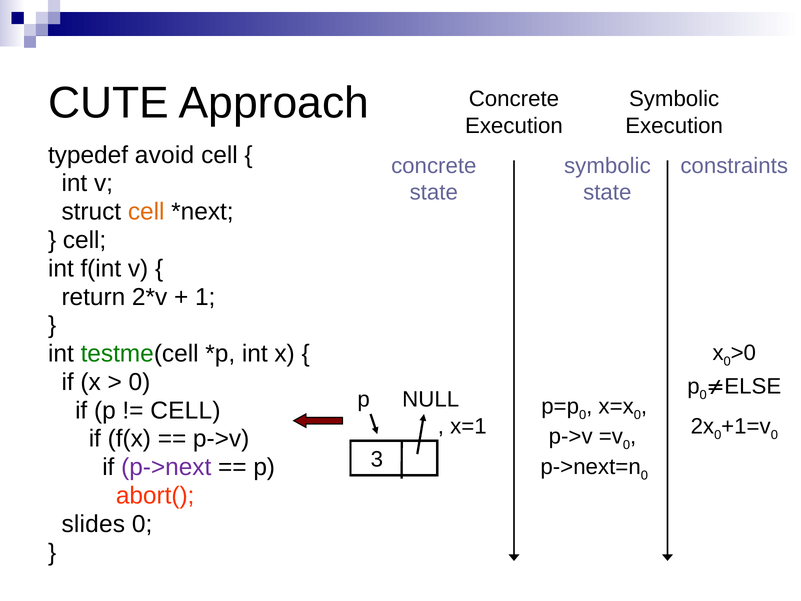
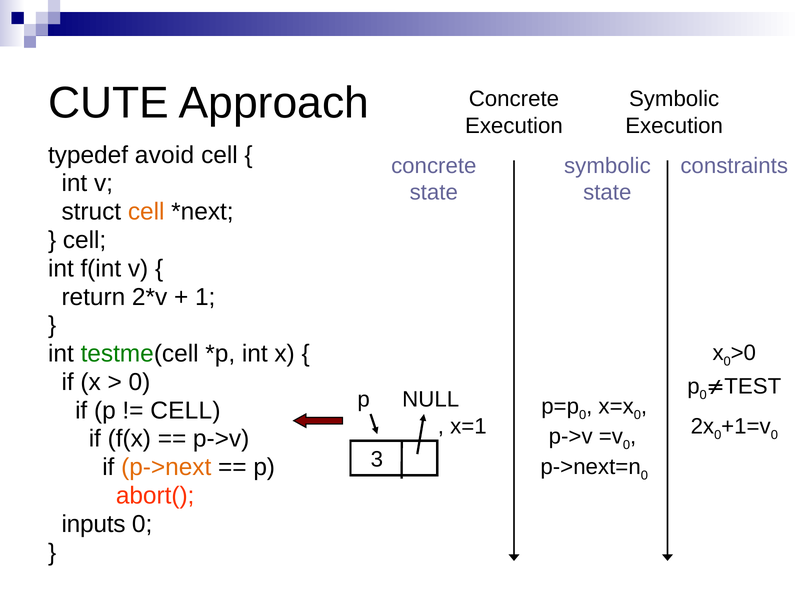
ELSE: ELSE -> TEST
p->next colour: purple -> orange
slides: slides -> inputs
